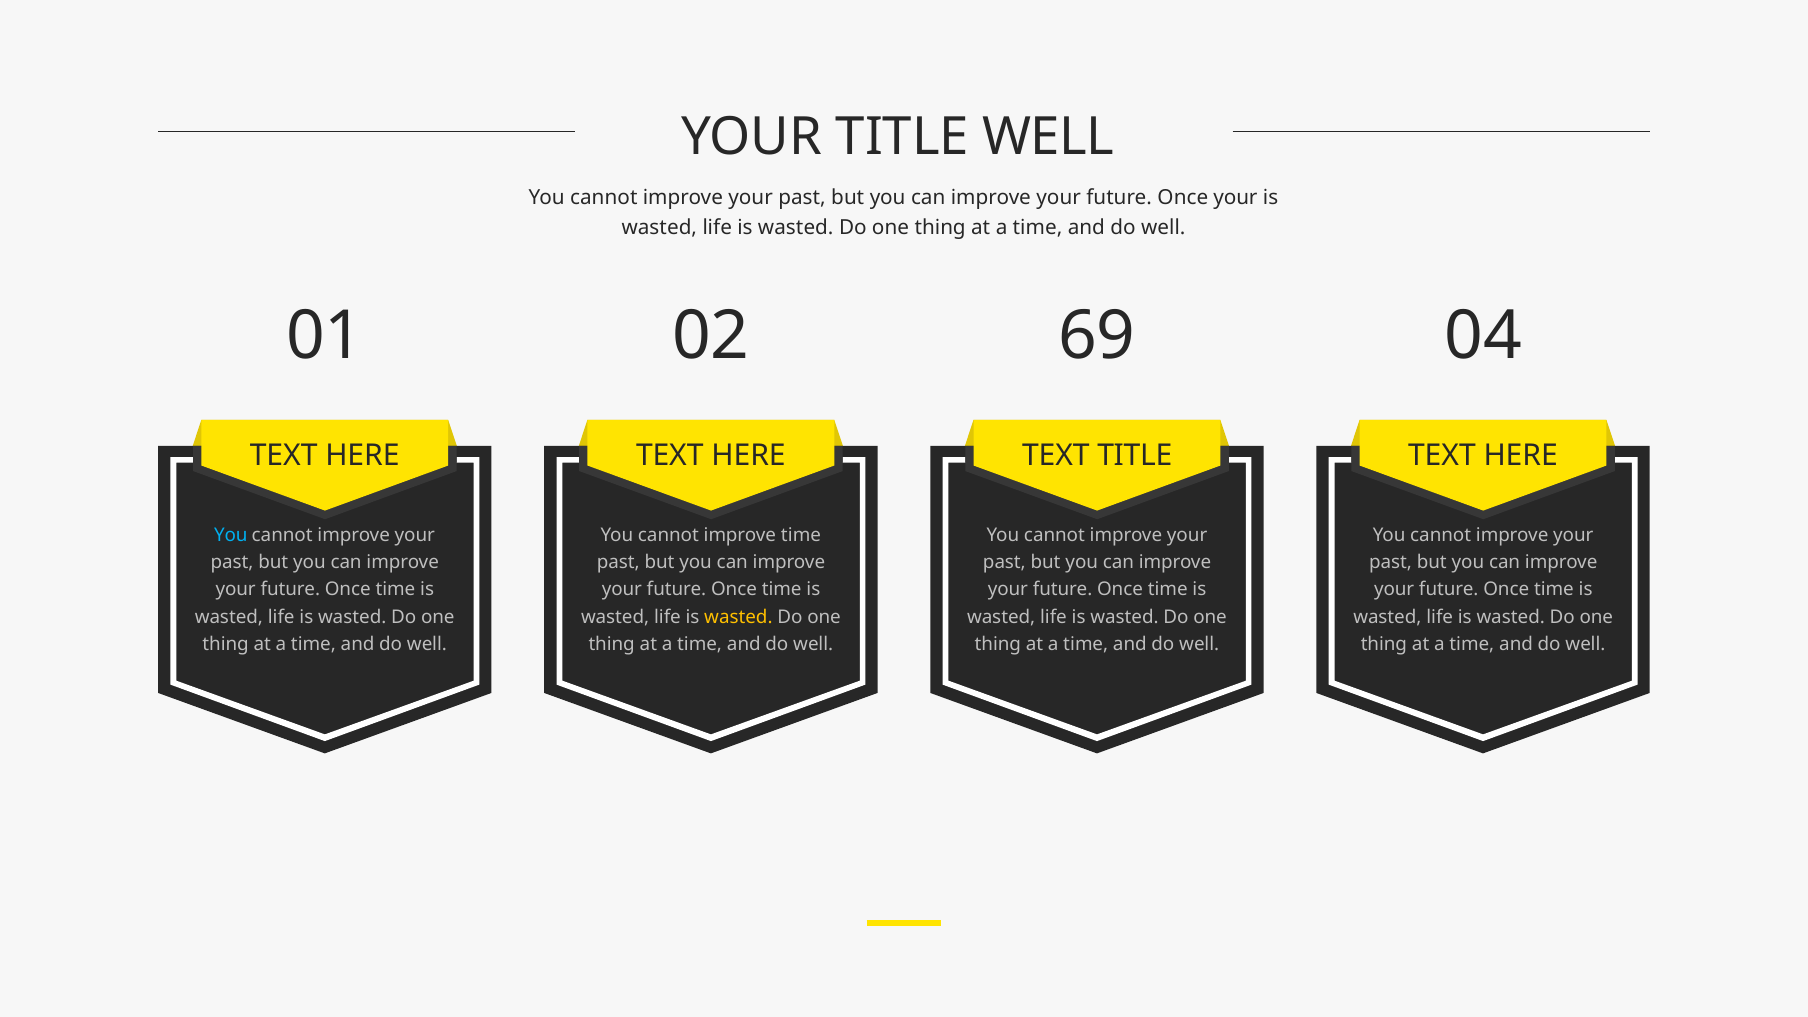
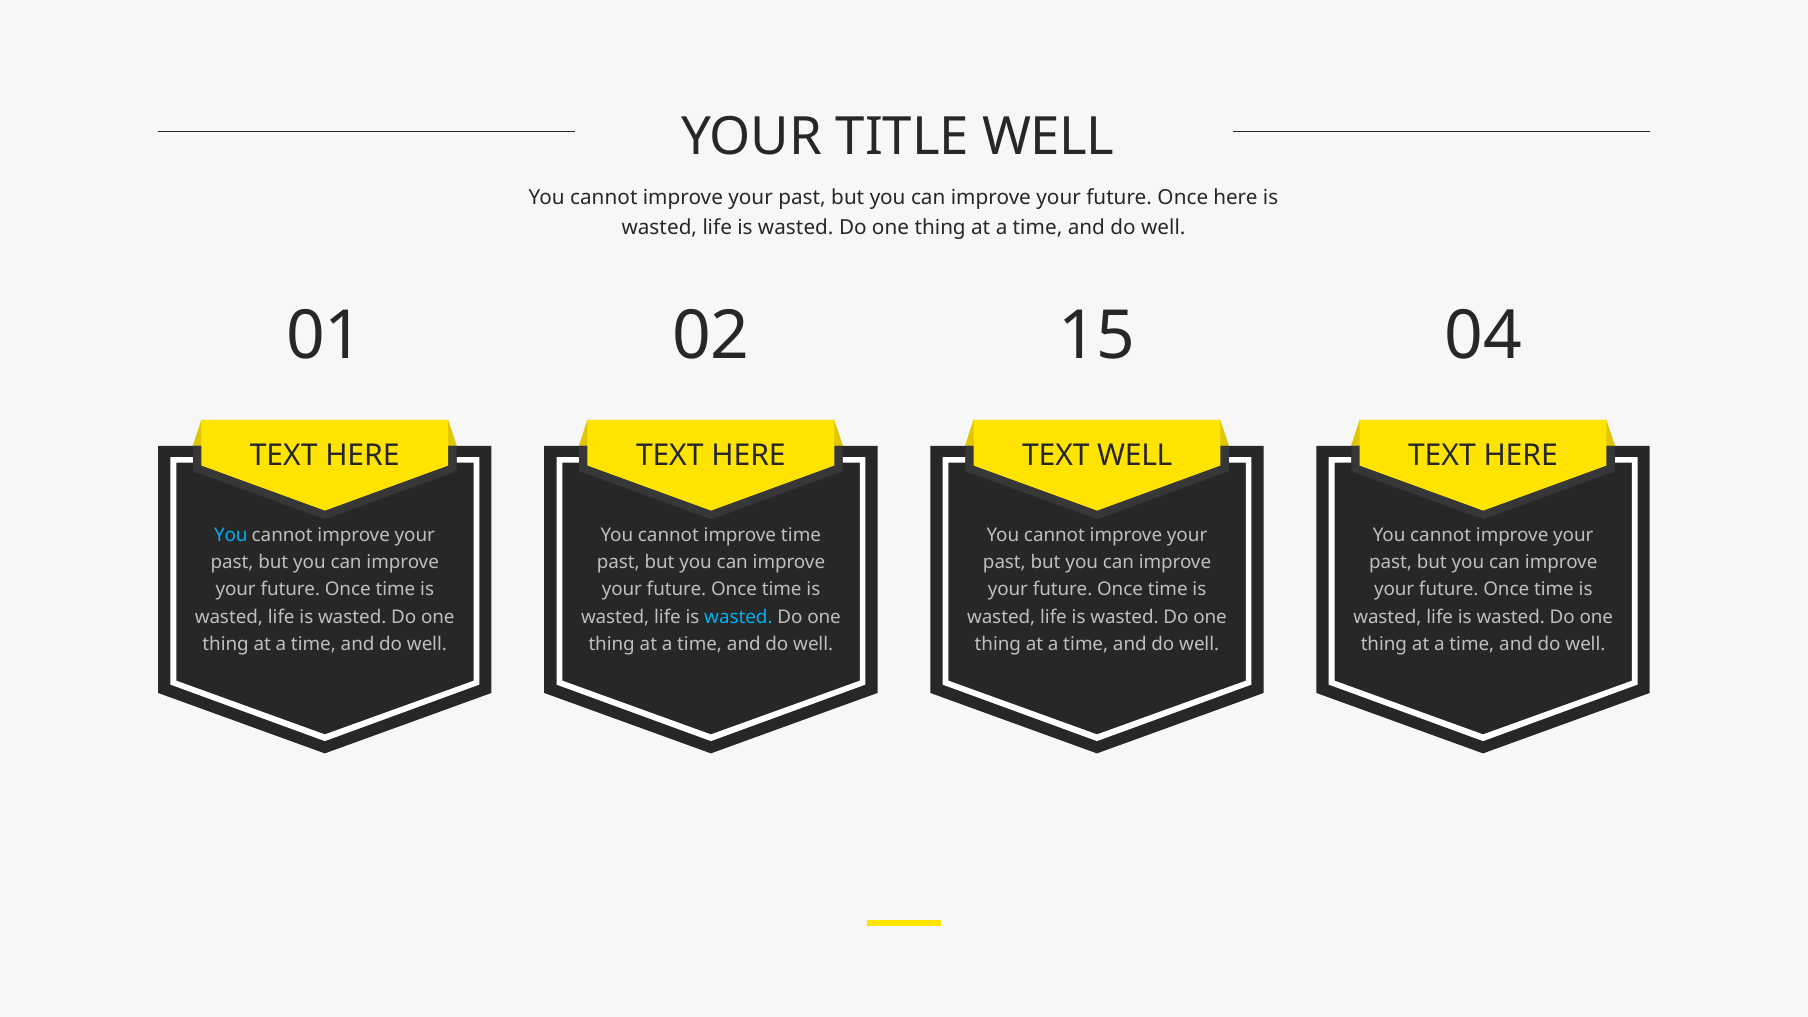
Once your: your -> here
69: 69 -> 15
TEXT TITLE: TITLE -> WELL
wasted at (738, 617) colour: yellow -> light blue
